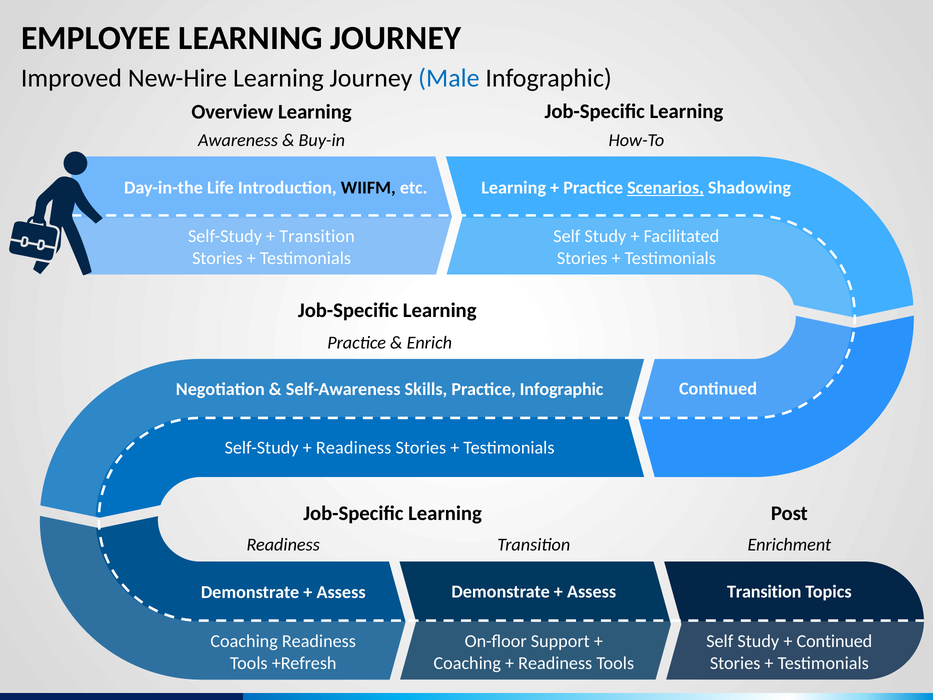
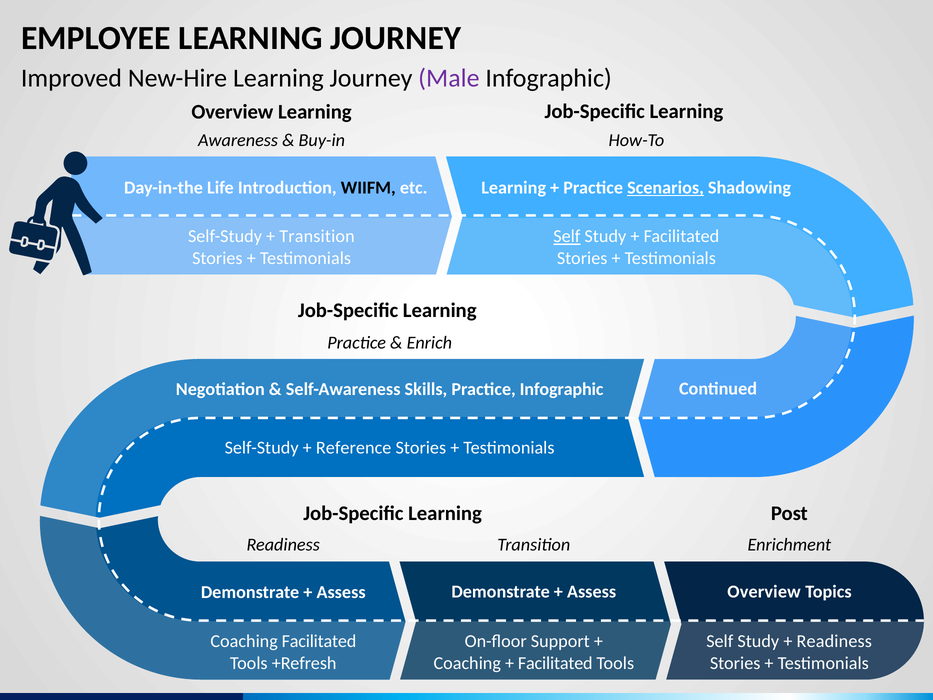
Male colour: blue -> purple
Self at (567, 236) underline: none -> present
Readiness at (354, 448): Readiness -> Reference
Transition at (764, 592): Transition -> Overview
Coaching Readiness: Readiness -> Facilitated
Continued at (834, 641): Continued -> Readiness
Readiness at (555, 663): Readiness -> Facilitated
